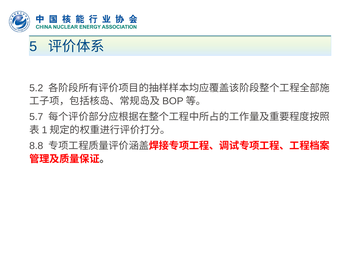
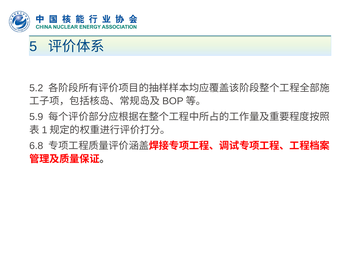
5.7: 5.7 -> 5.9
8.8: 8.8 -> 6.8
